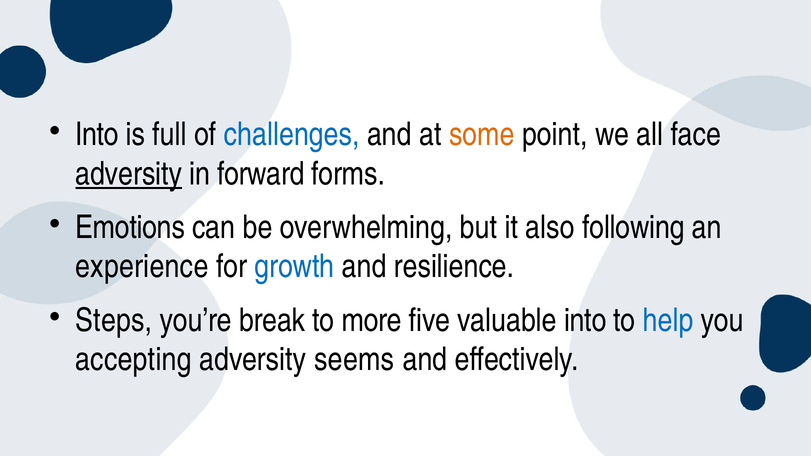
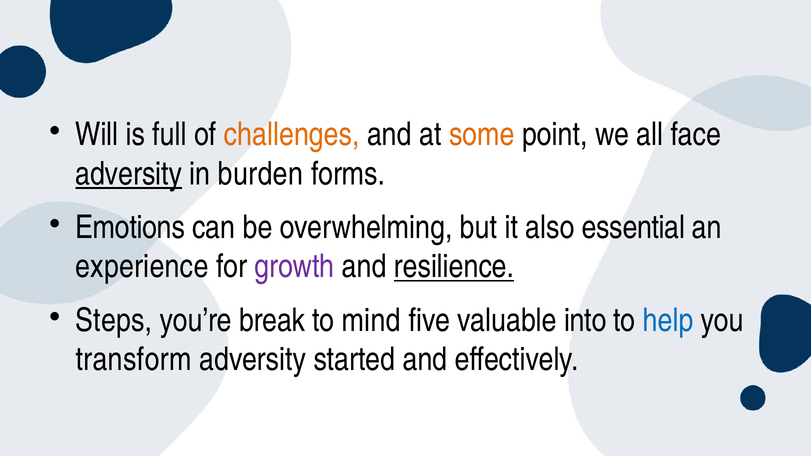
Into at (97, 135): Into -> Will
challenges colour: blue -> orange
forward: forward -> burden
following: following -> essential
growth colour: blue -> purple
resilience underline: none -> present
more: more -> mind
accepting: accepting -> transform
seems: seems -> started
